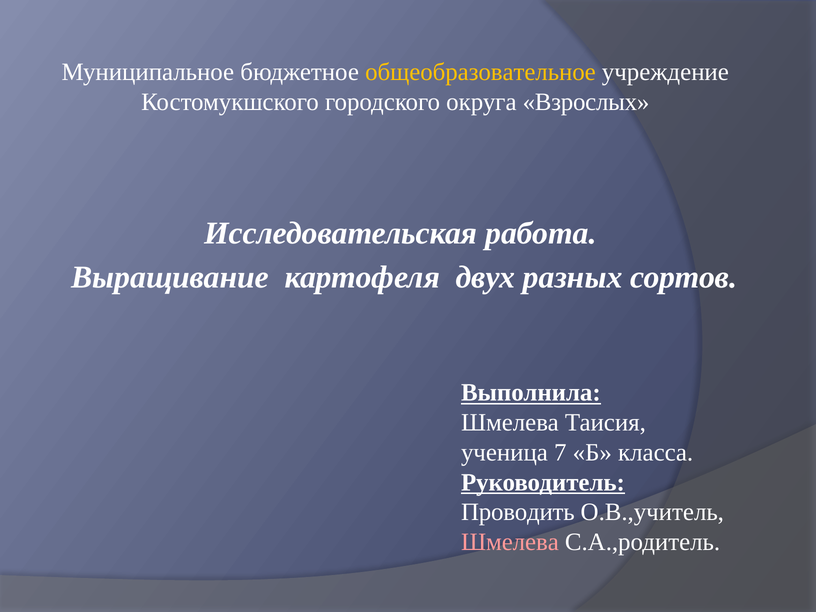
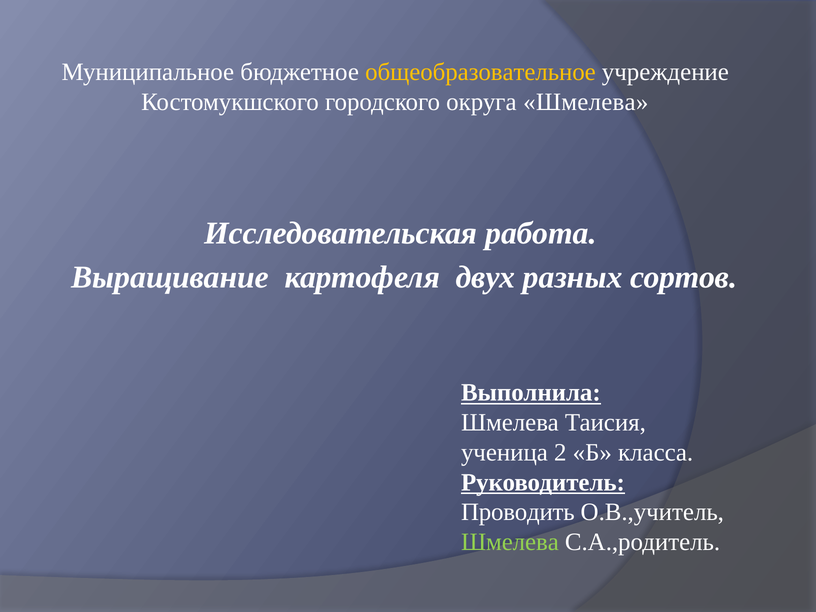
округа Взрослых: Взрослых -> Шмелева
7: 7 -> 2
Шмелева at (510, 542) colour: pink -> light green
